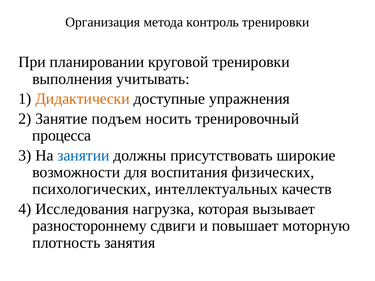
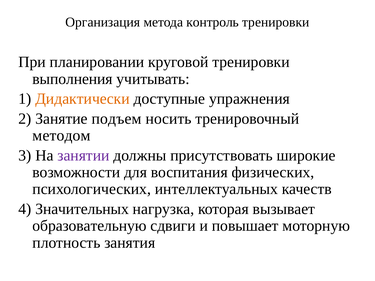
процесса: процесса -> методом
занятии colour: blue -> purple
Исследования: Исследования -> Значительных
разностороннему: разностороннему -> образовательную
